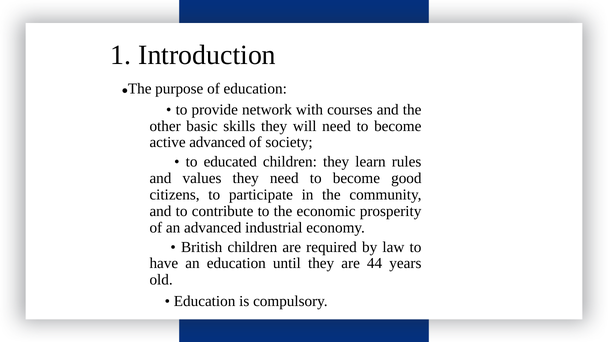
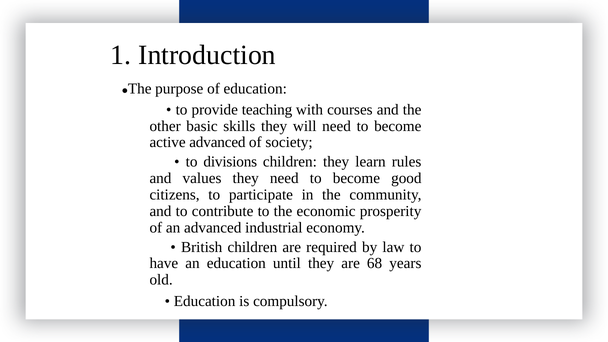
network: network -> teaching
educated: educated -> divisions
44: 44 -> 68
